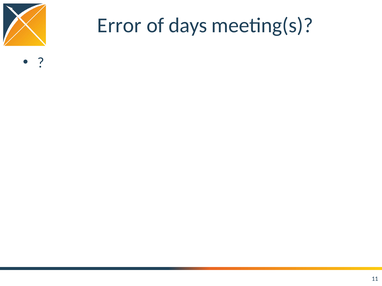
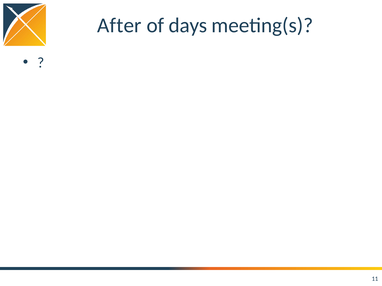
Error: Error -> After
